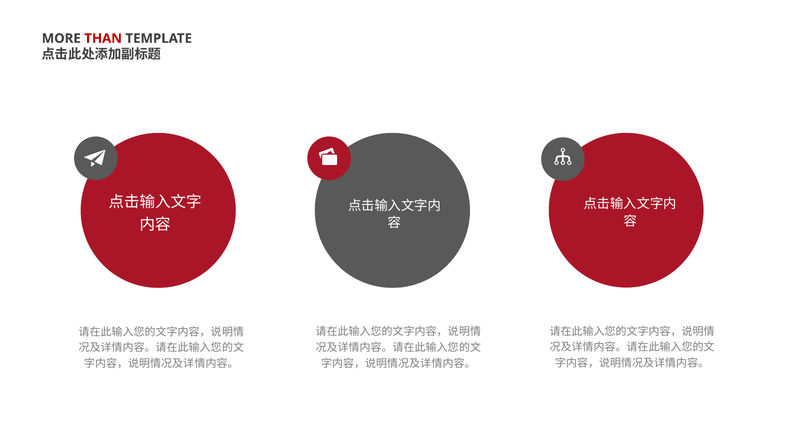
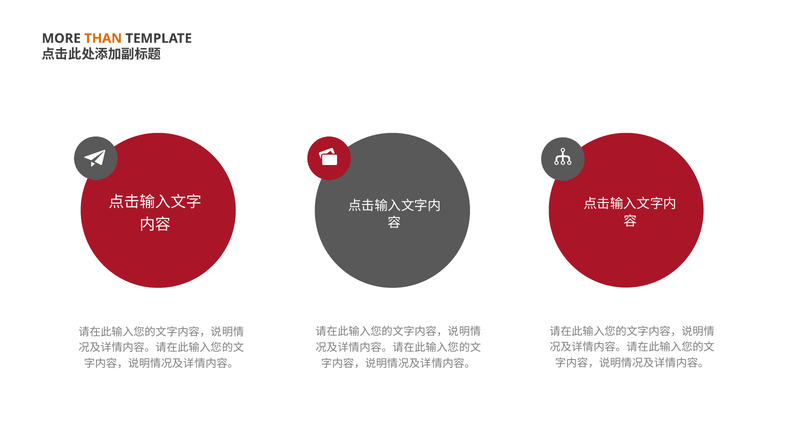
THAN colour: red -> orange
